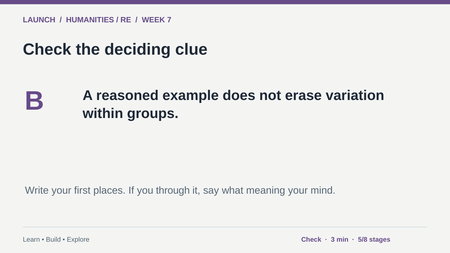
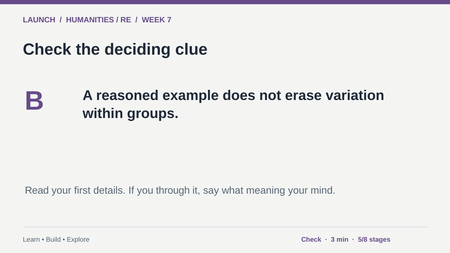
Write: Write -> Read
places: places -> details
